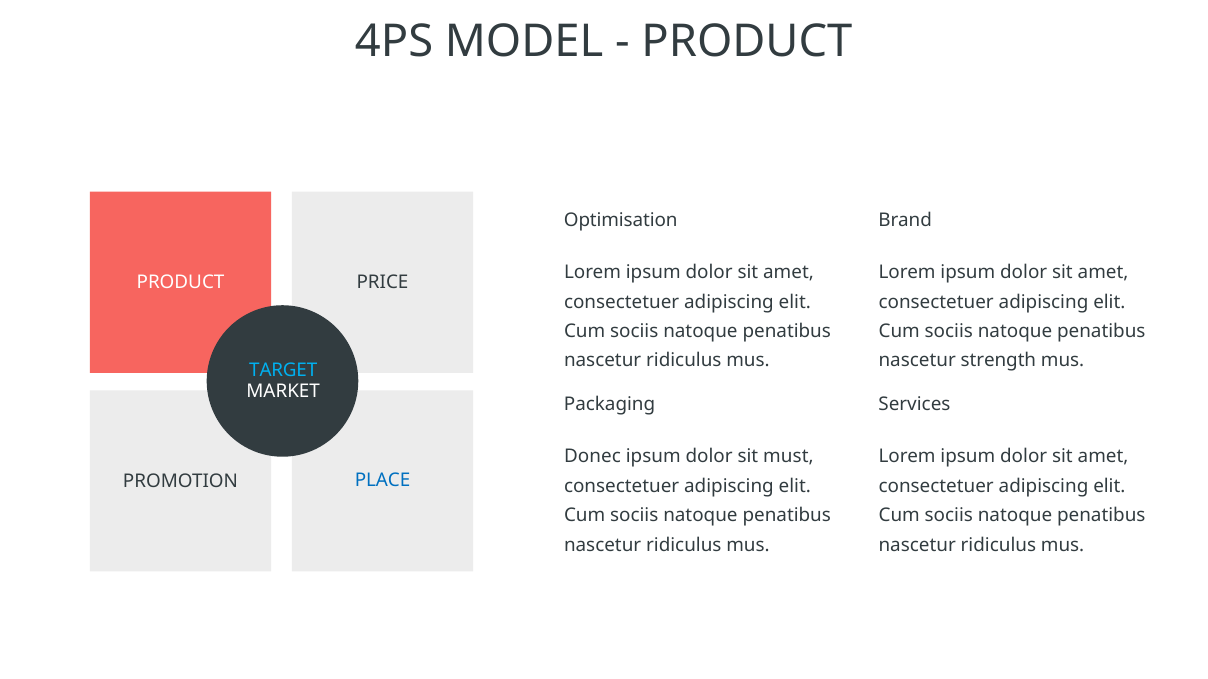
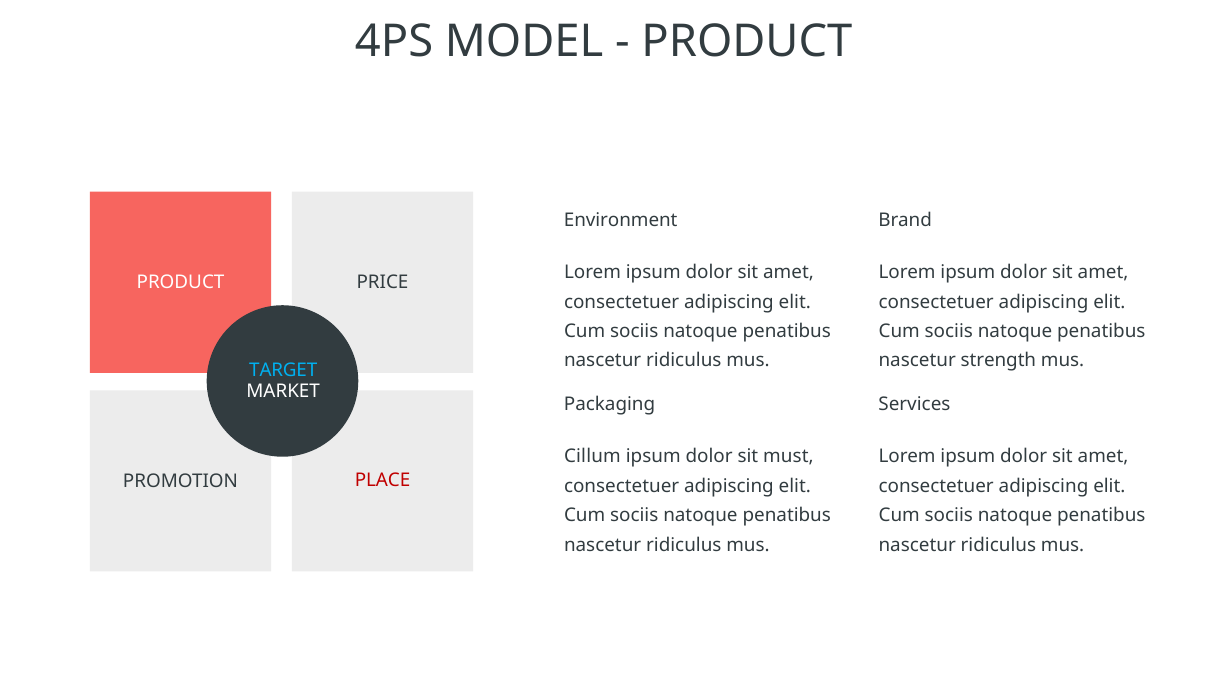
Optimisation: Optimisation -> Environment
Donec: Donec -> Cillum
PLACE colour: blue -> red
